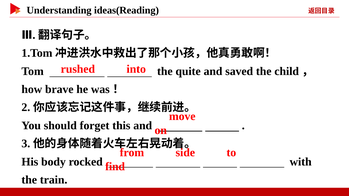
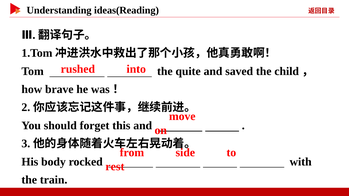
find: find -> rest
